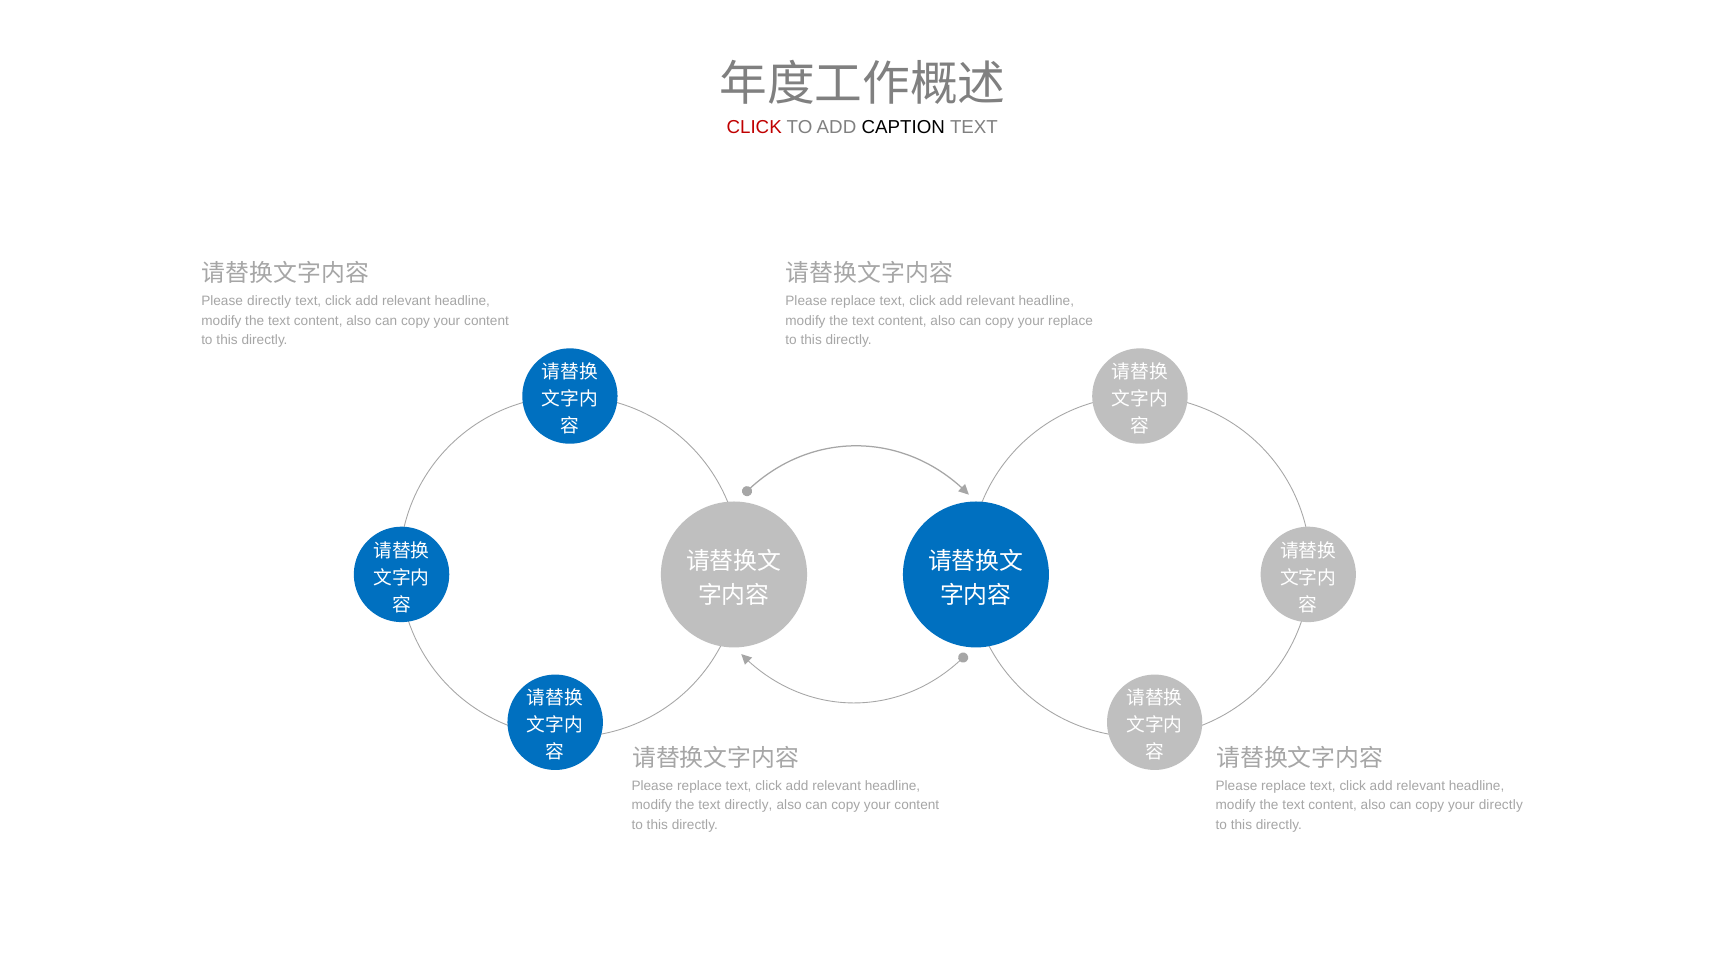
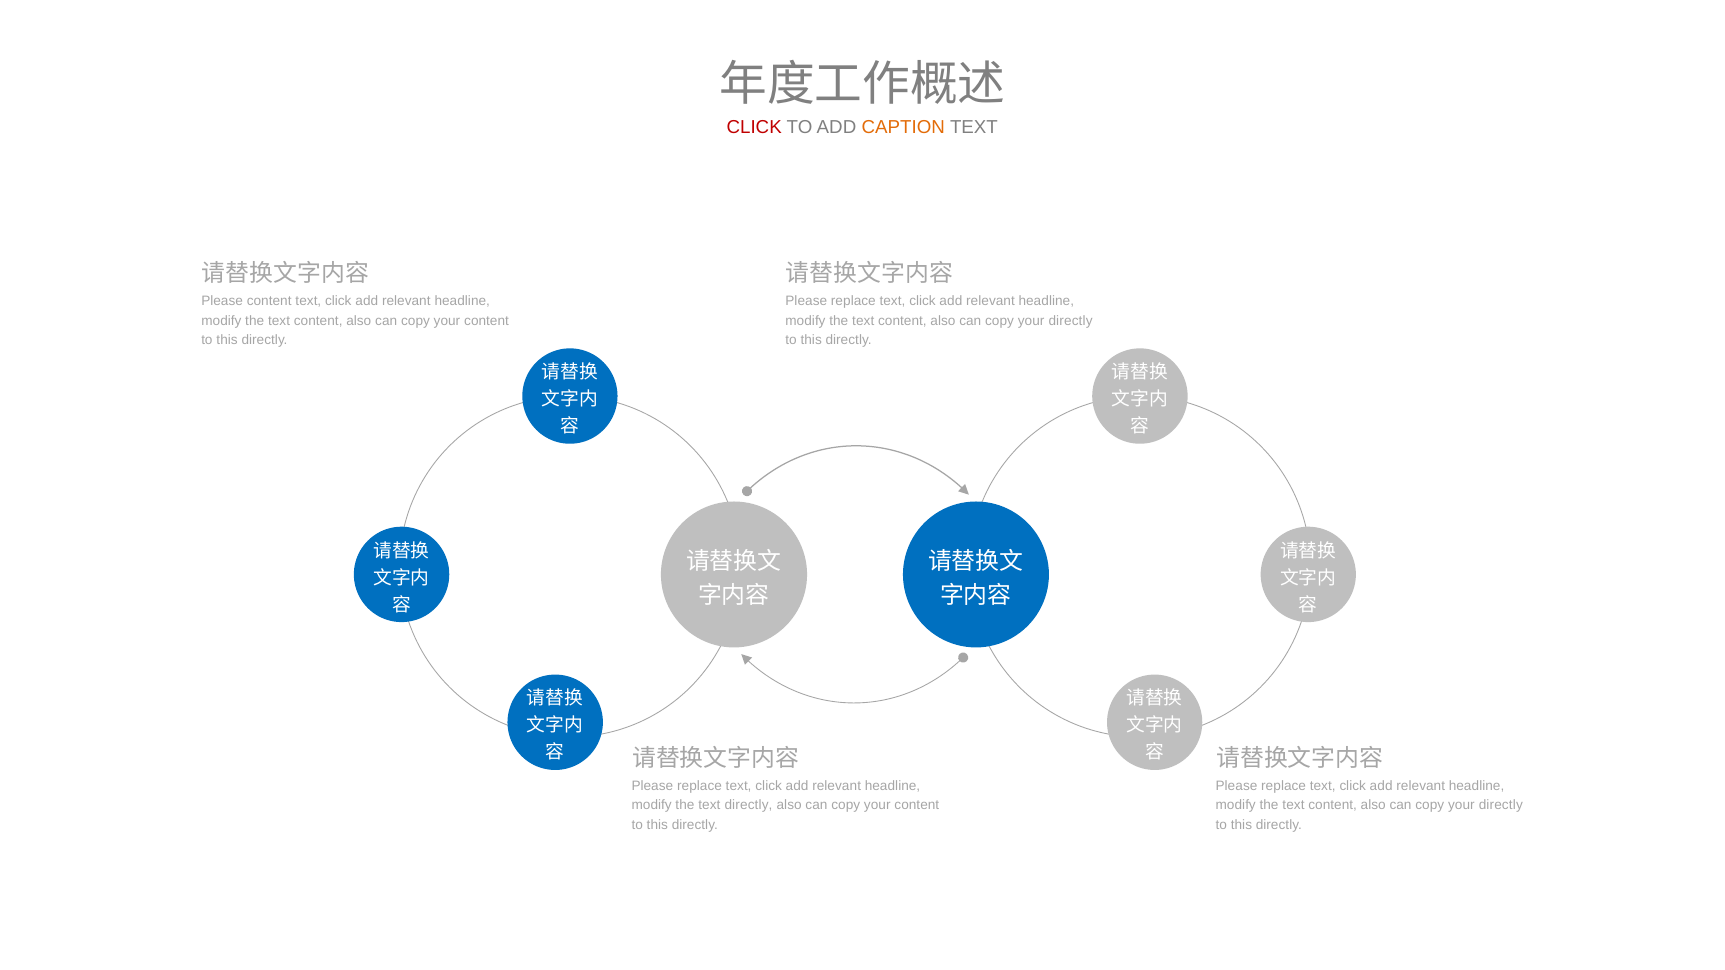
CAPTION colour: black -> orange
Please directly: directly -> content
replace at (1071, 321): replace -> directly
